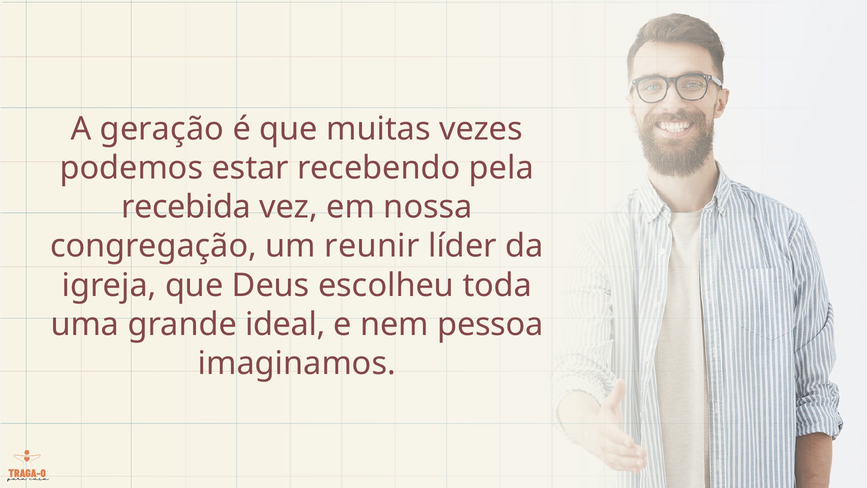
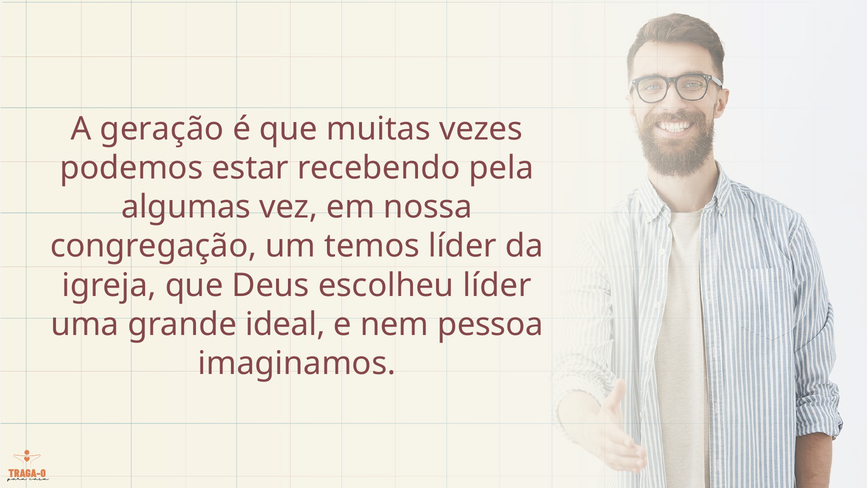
recebida: recebida -> algumas
reunir: reunir -> temos
escolheu toda: toda -> líder
